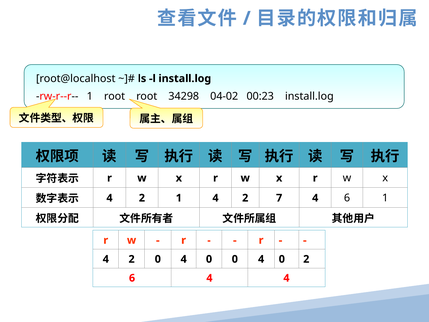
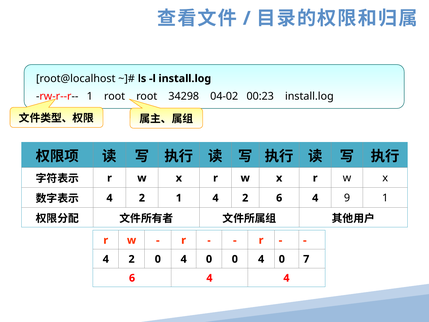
2 7: 7 -> 6
4 6: 6 -> 9
0 2: 2 -> 7
